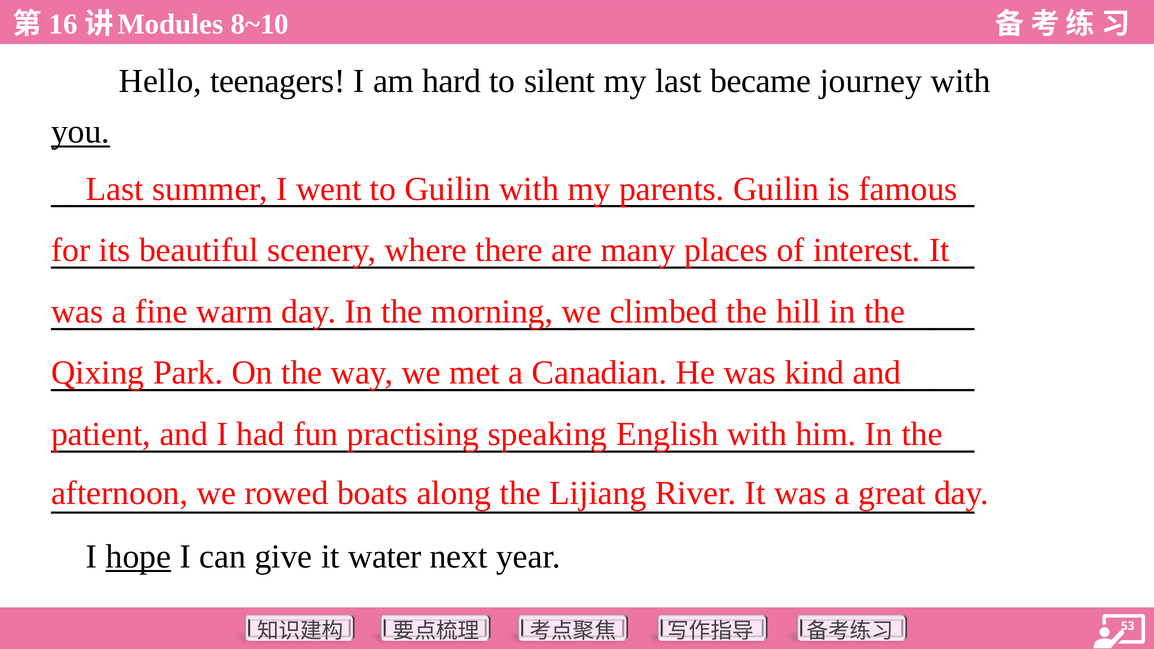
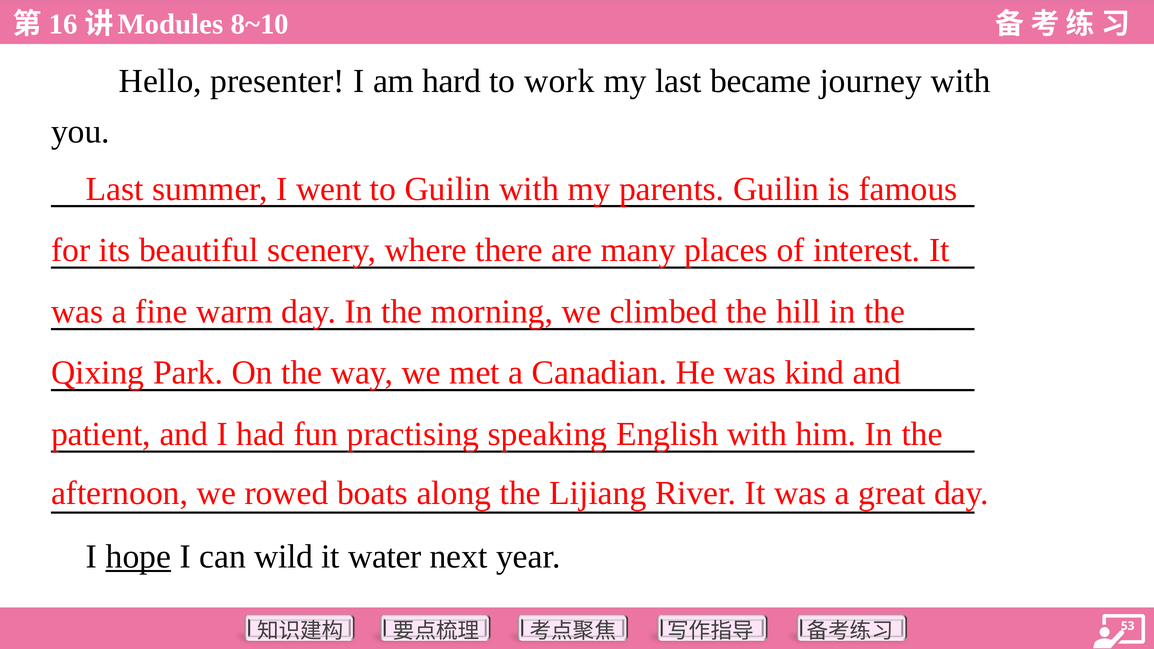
teenagers: teenagers -> presenter
silent: silent -> work
you underline: present -> none
give: give -> wild
